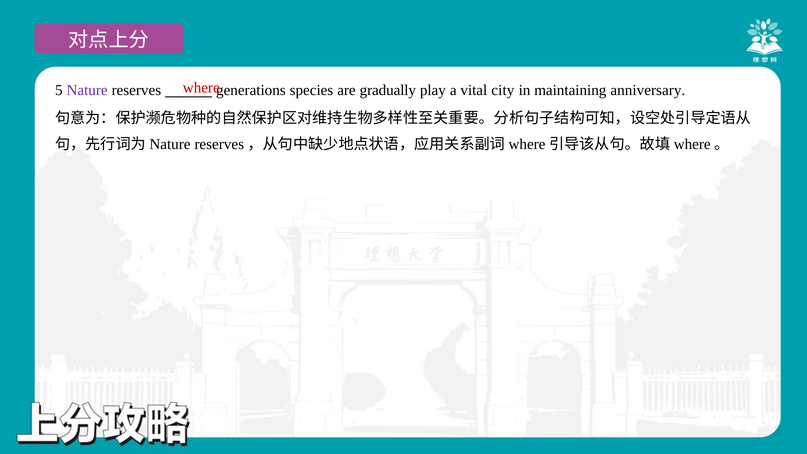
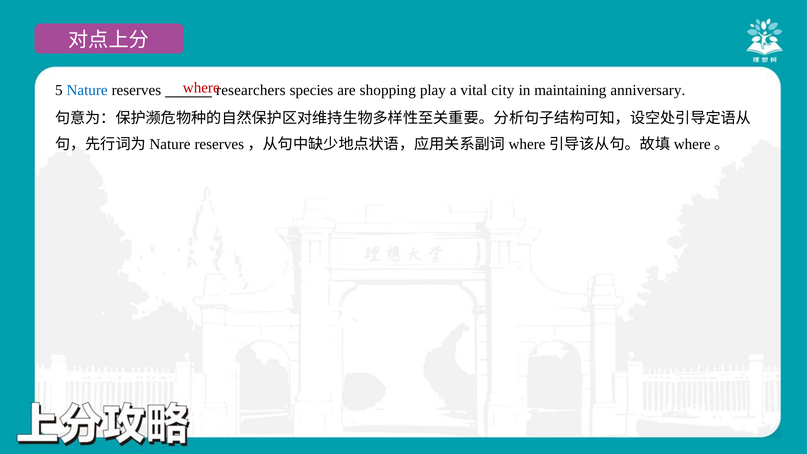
Nature colour: purple -> blue
generations: generations -> researchers
gradually: gradually -> shopping
